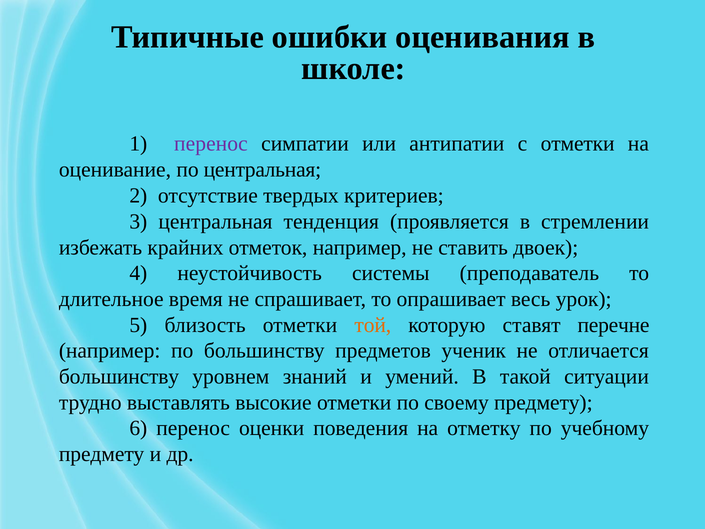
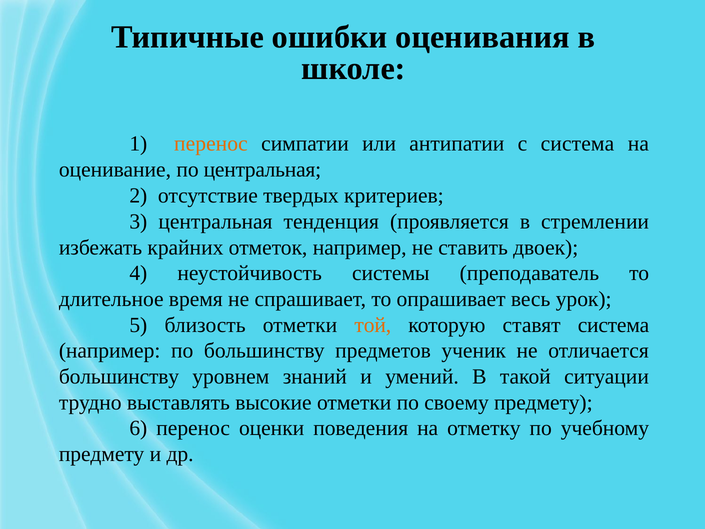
перенос at (211, 144) colour: purple -> orange
с отметки: отметки -> система
ставят перечне: перечне -> система
